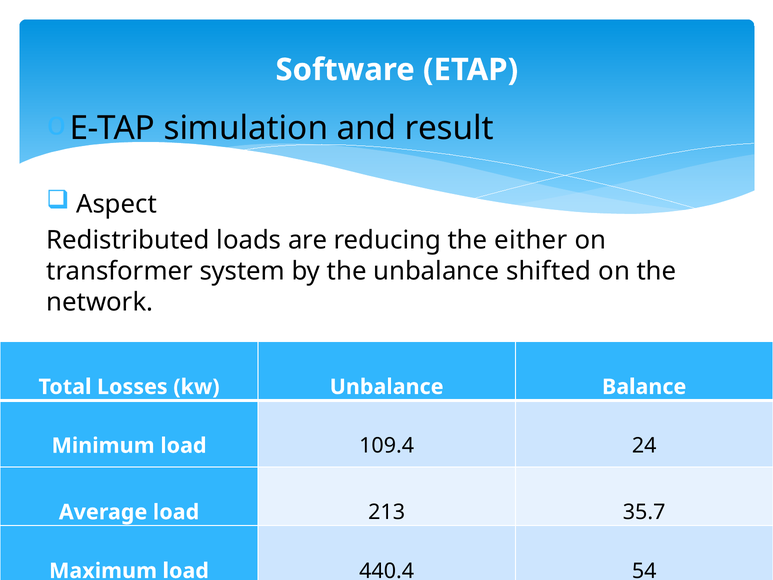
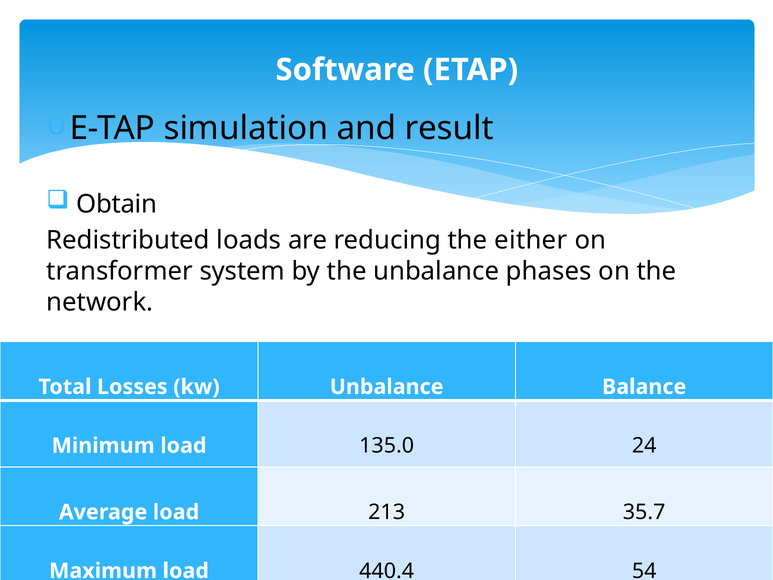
Aspect: Aspect -> Obtain
shifted: shifted -> phases
109.4: 109.4 -> 135.0
